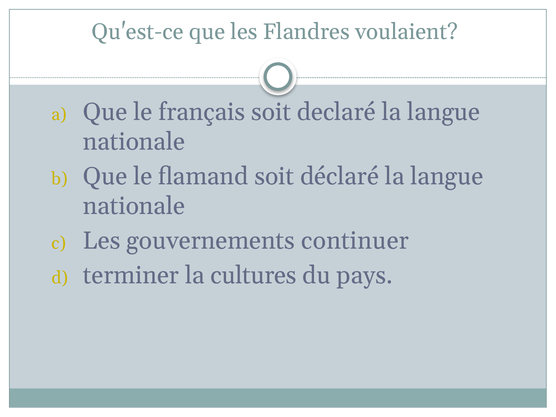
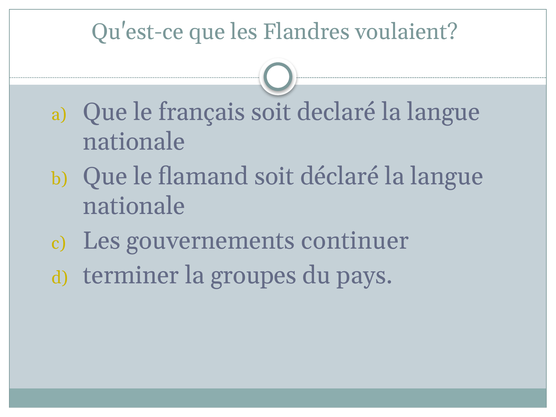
cultures: cultures -> groupes
